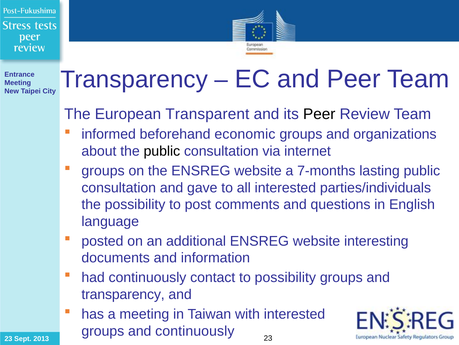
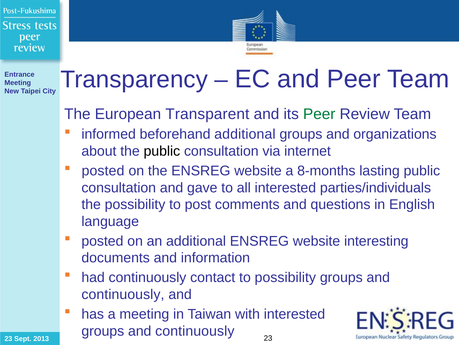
Peer at (319, 114) colour: black -> green
beforehand economic: economic -> additional
groups at (103, 170): groups -> posted
7-months: 7-months -> 8-months
transparency at (123, 294): transparency -> continuously
